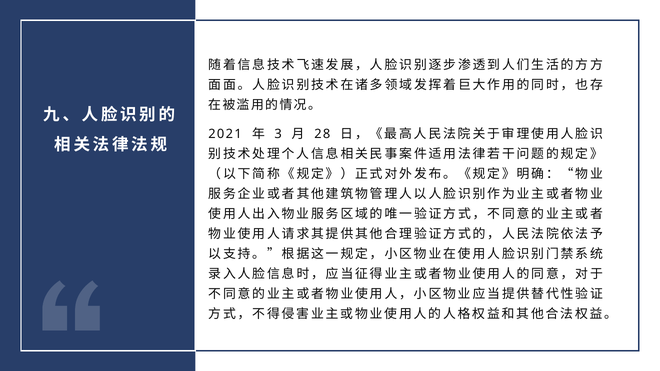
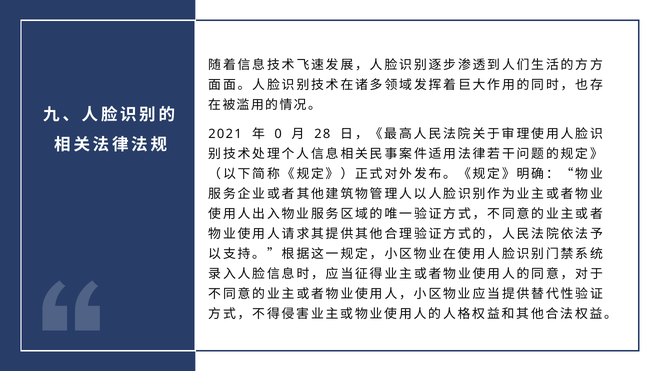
3: 3 -> 0
